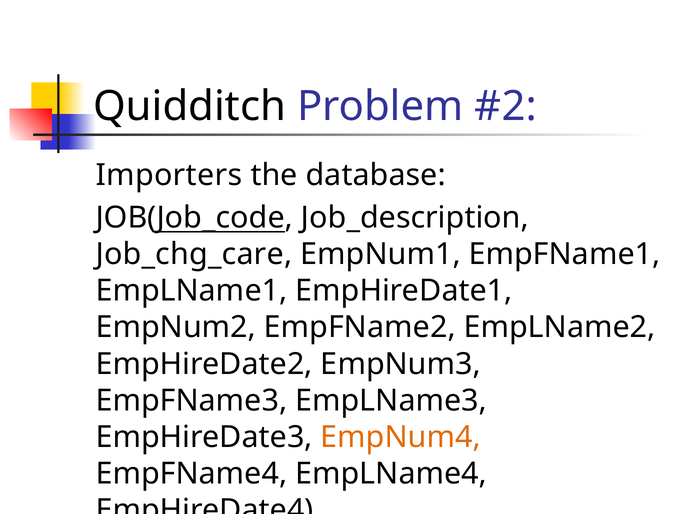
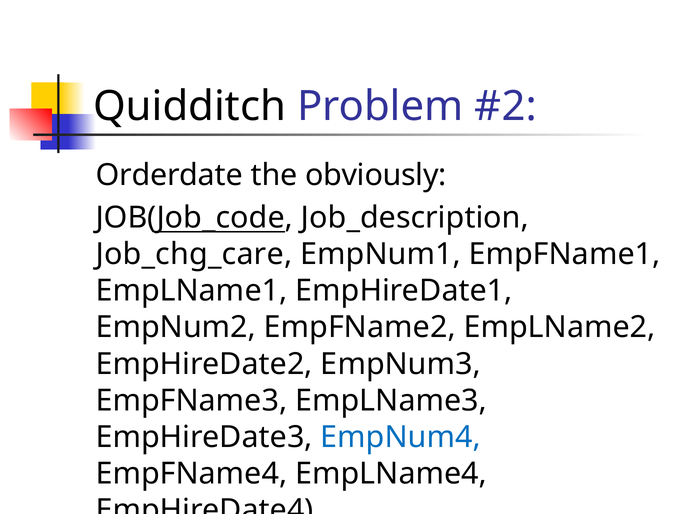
Importers: Importers -> Orderdate
database: database -> obviously
EmpNum4 colour: orange -> blue
